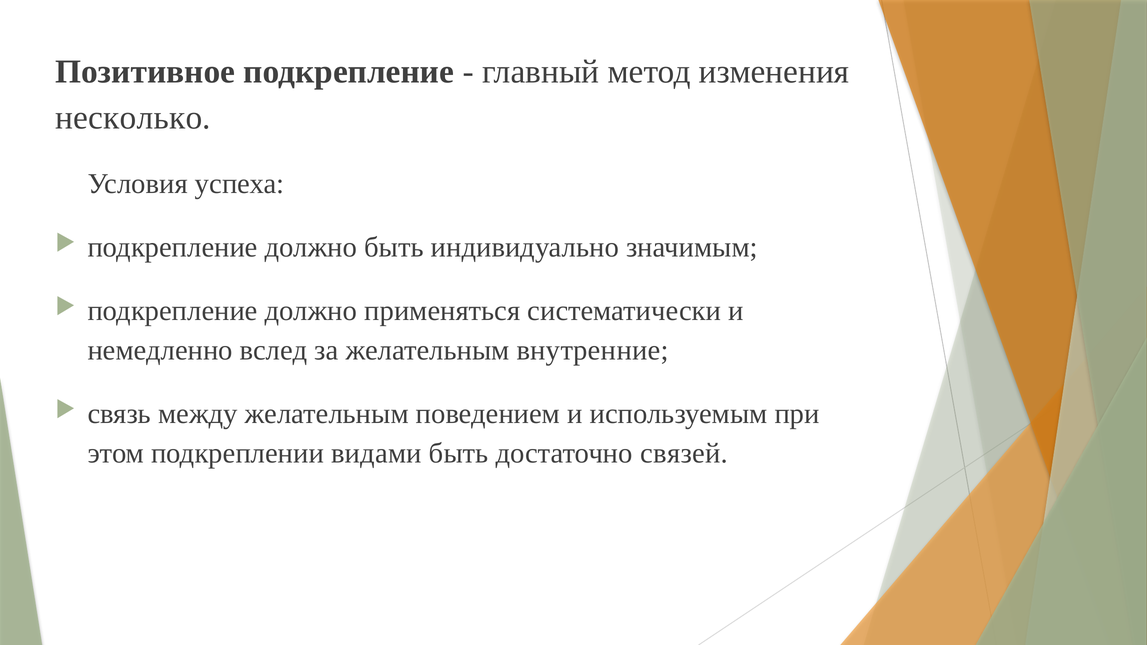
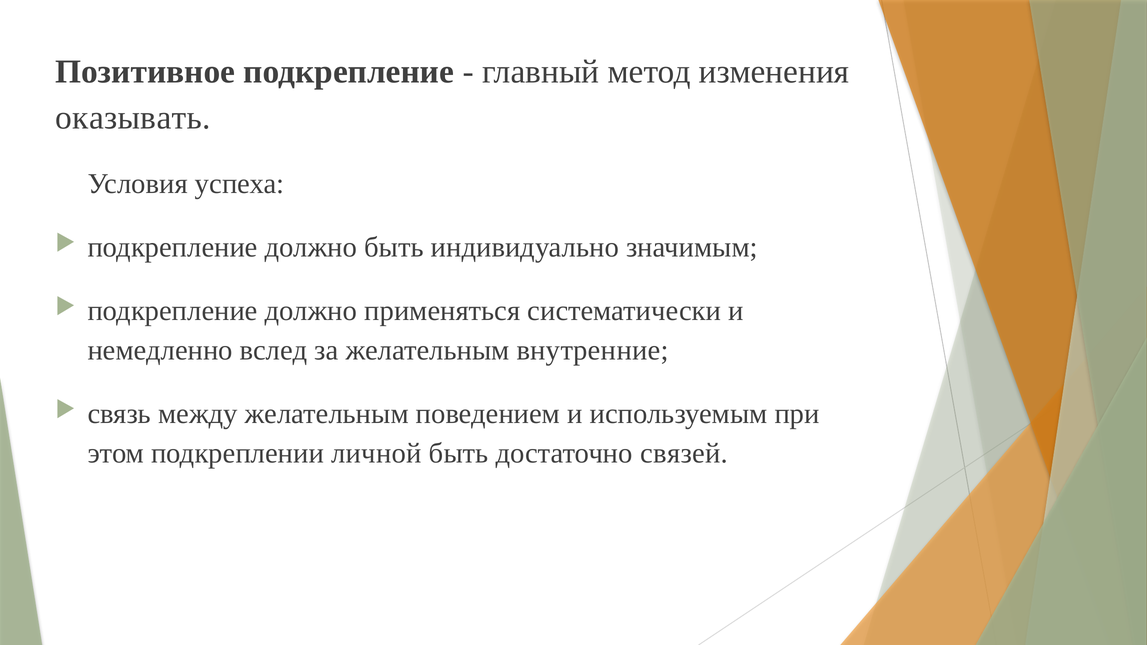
несколько: несколько -> оказывать
видами: видами -> личной
